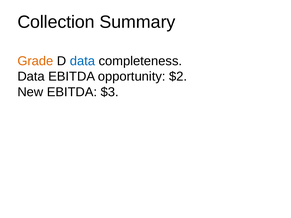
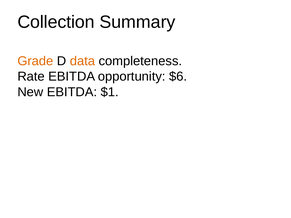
data at (82, 61) colour: blue -> orange
Data at (31, 77): Data -> Rate
$2: $2 -> $6
$3: $3 -> $1
